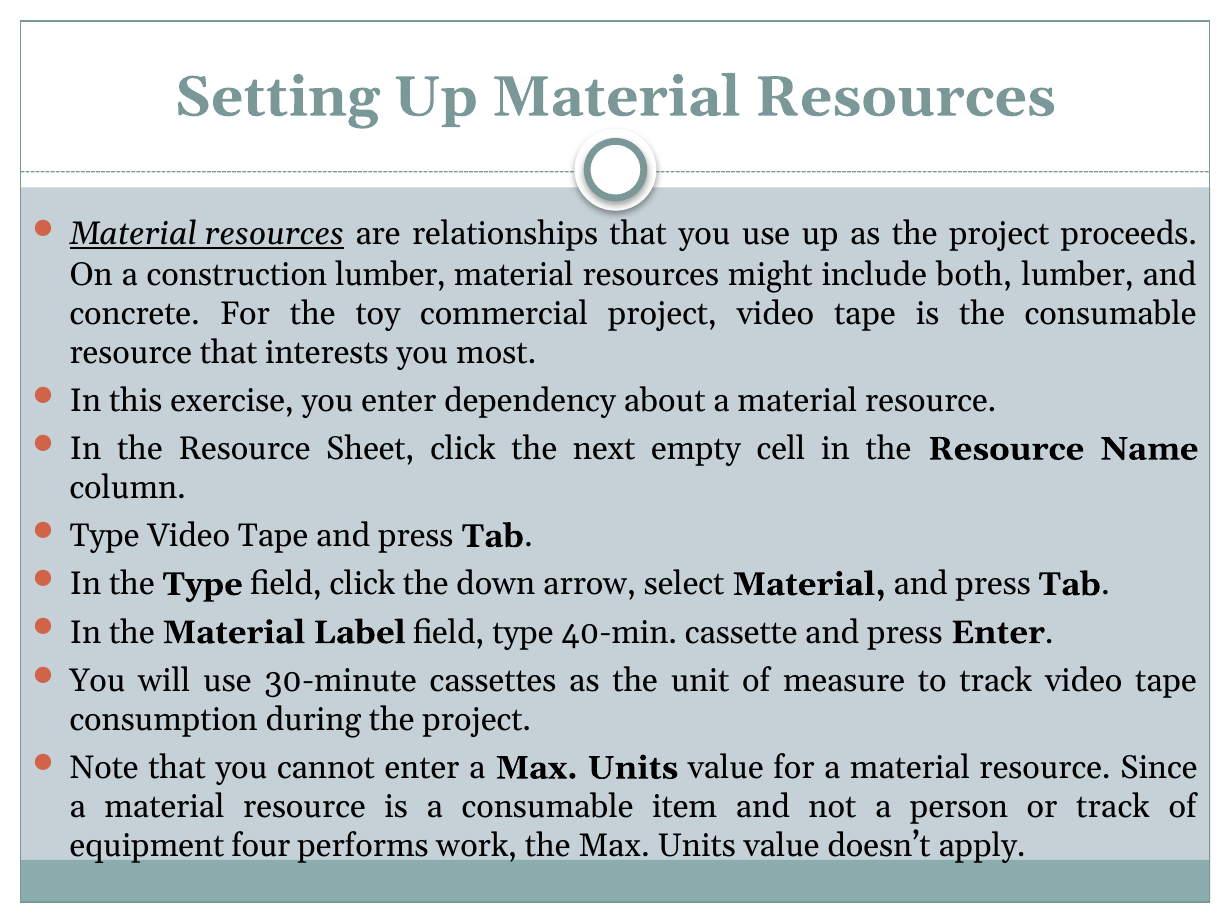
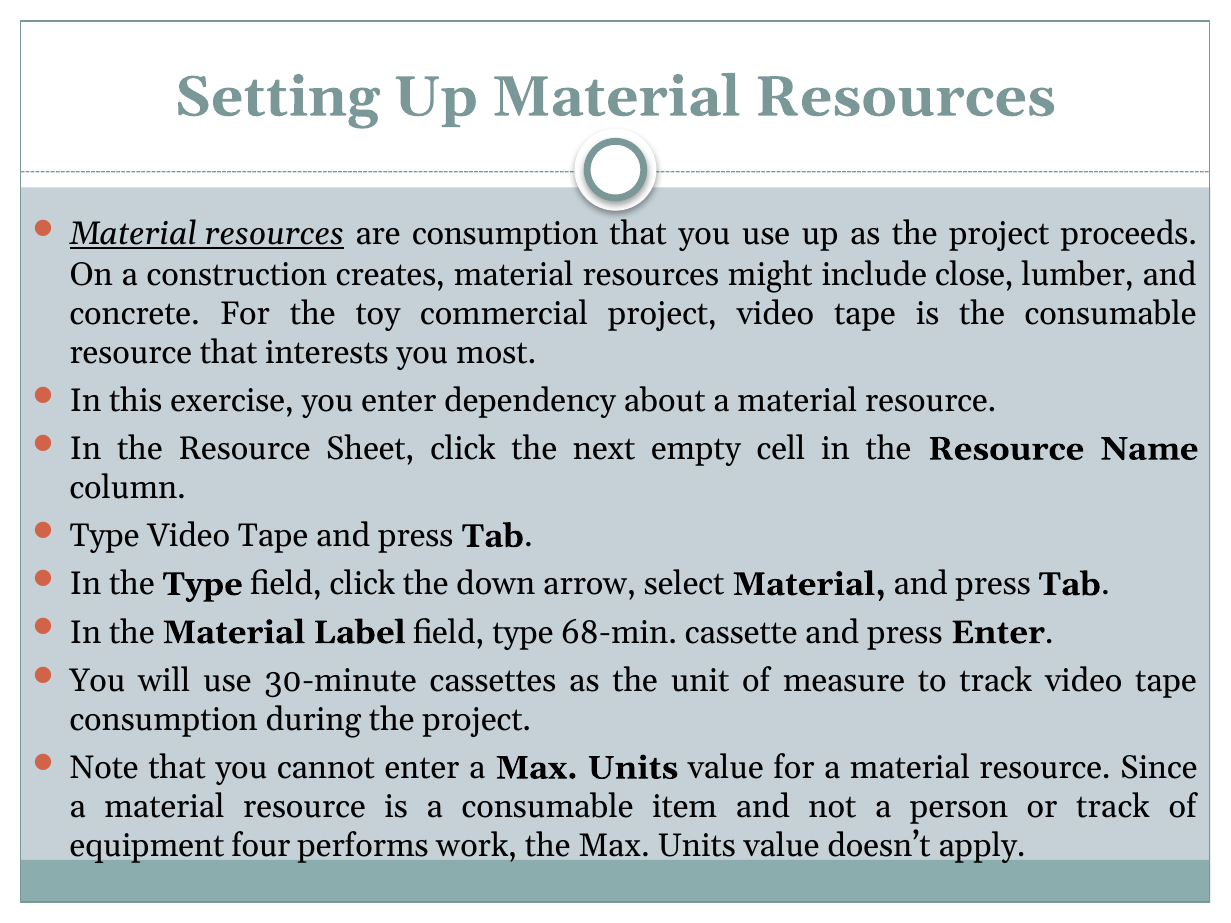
are relationships: relationships -> consumption
construction lumber: lumber -> creates
both: both -> close
40-min: 40-min -> 68-min
